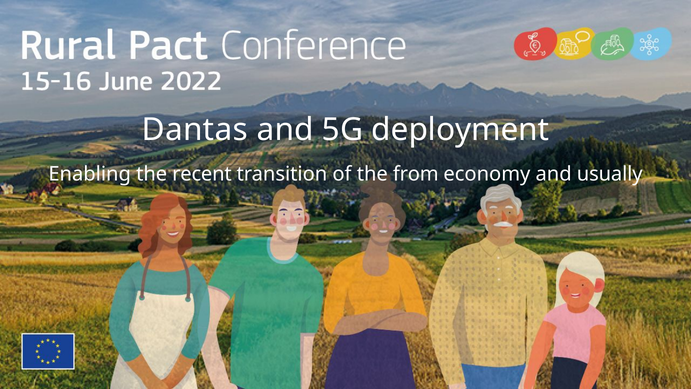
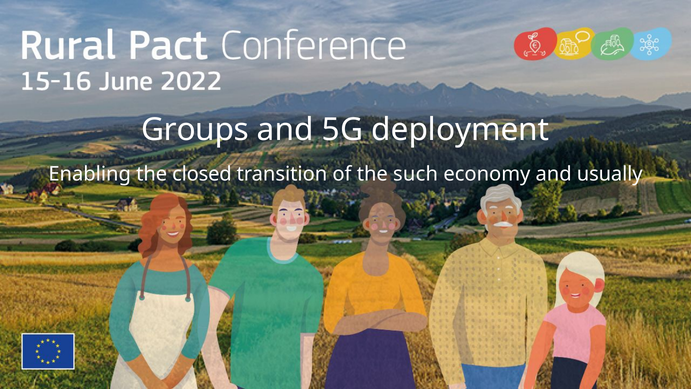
Dantas: Dantas -> Groups
recent: recent -> closed
from: from -> such
